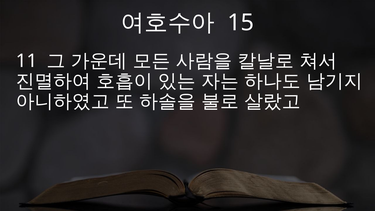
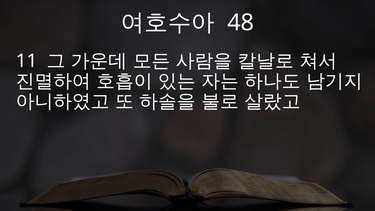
15: 15 -> 48
